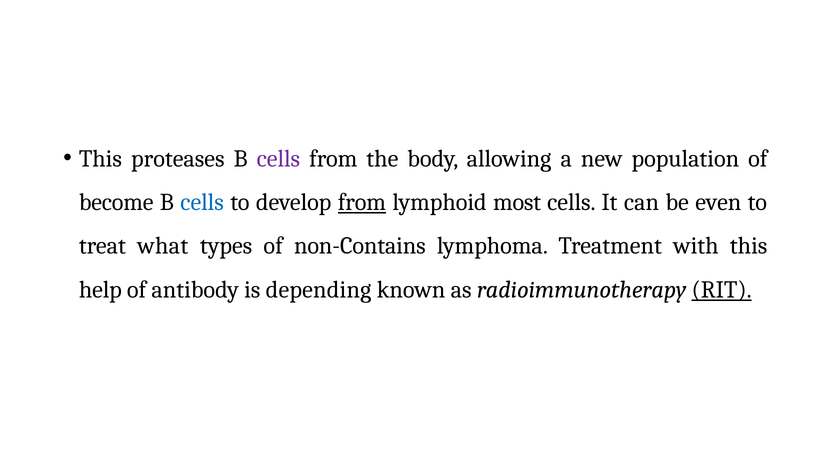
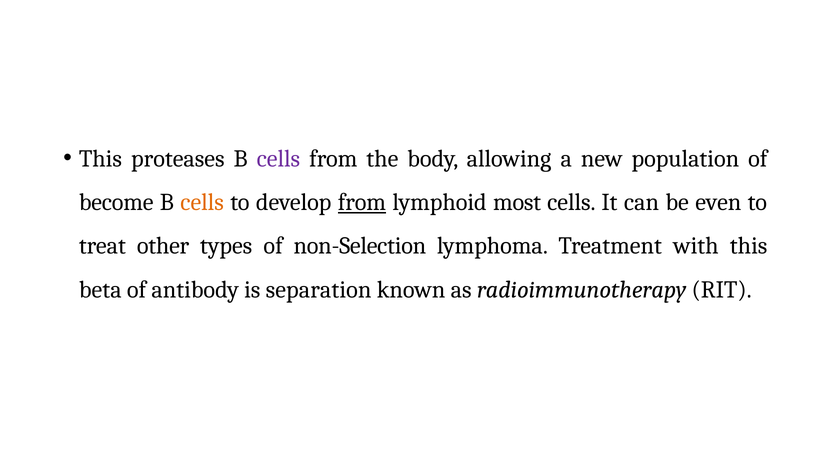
cells at (202, 202) colour: blue -> orange
what: what -> other
non-Contains: non-Contains -> non-Selection
help: help -> beta
depending: depending -> separation
RIT underline: present -> none
